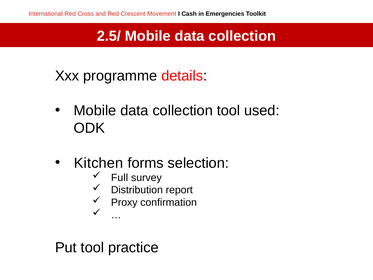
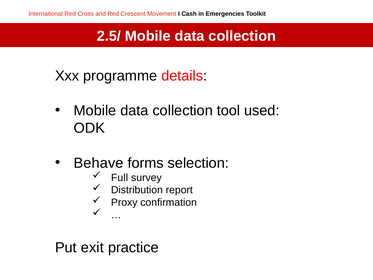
Kitchen: Kitchen -> Behave
Put tool: tool -> exit
